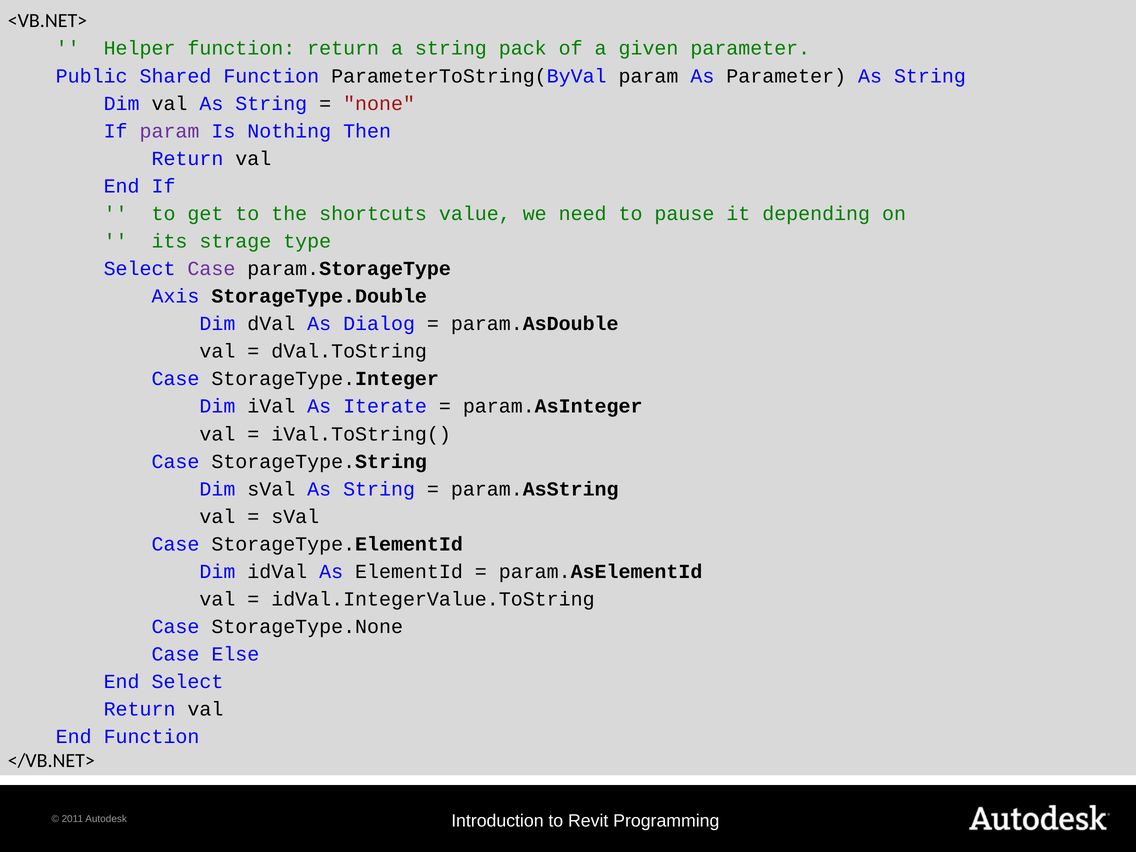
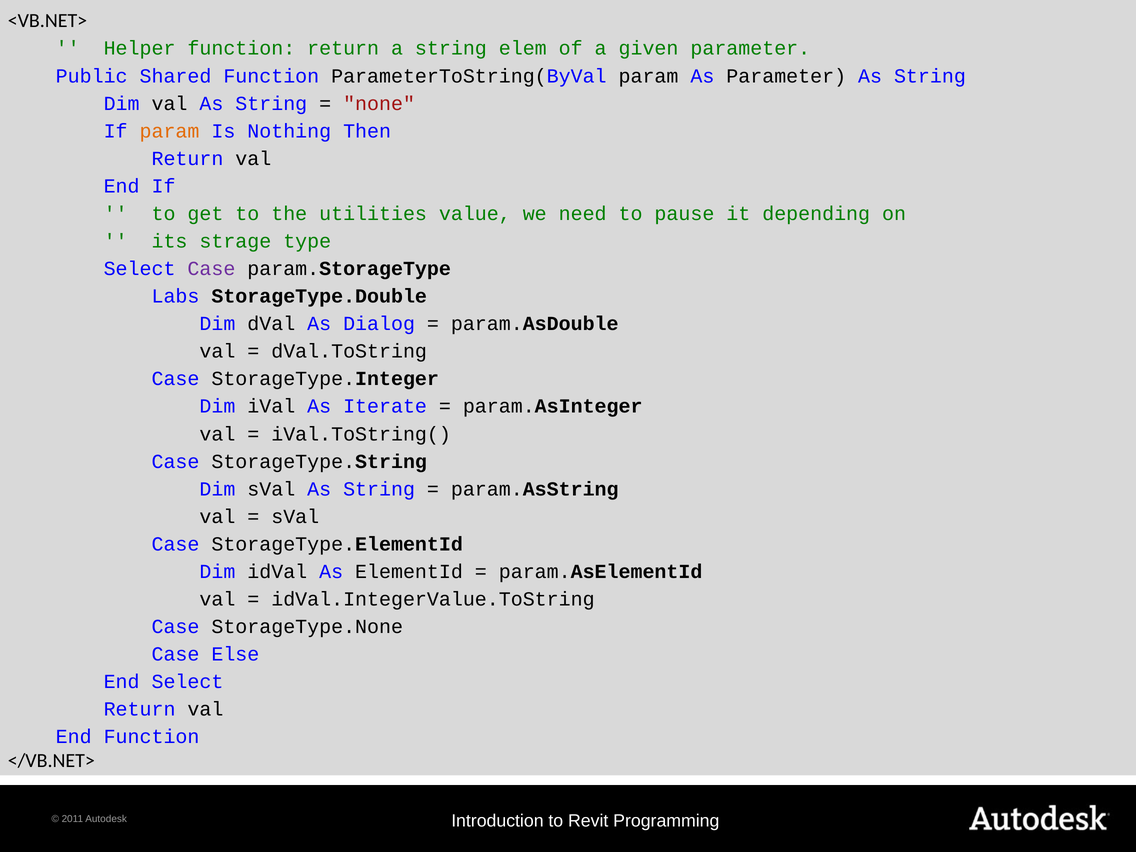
pack: pack -> elem
param at (169, 131) colour: purple -> orange
shortcuts: shortcuts -> utilities
Axis: Axis -> Labs
